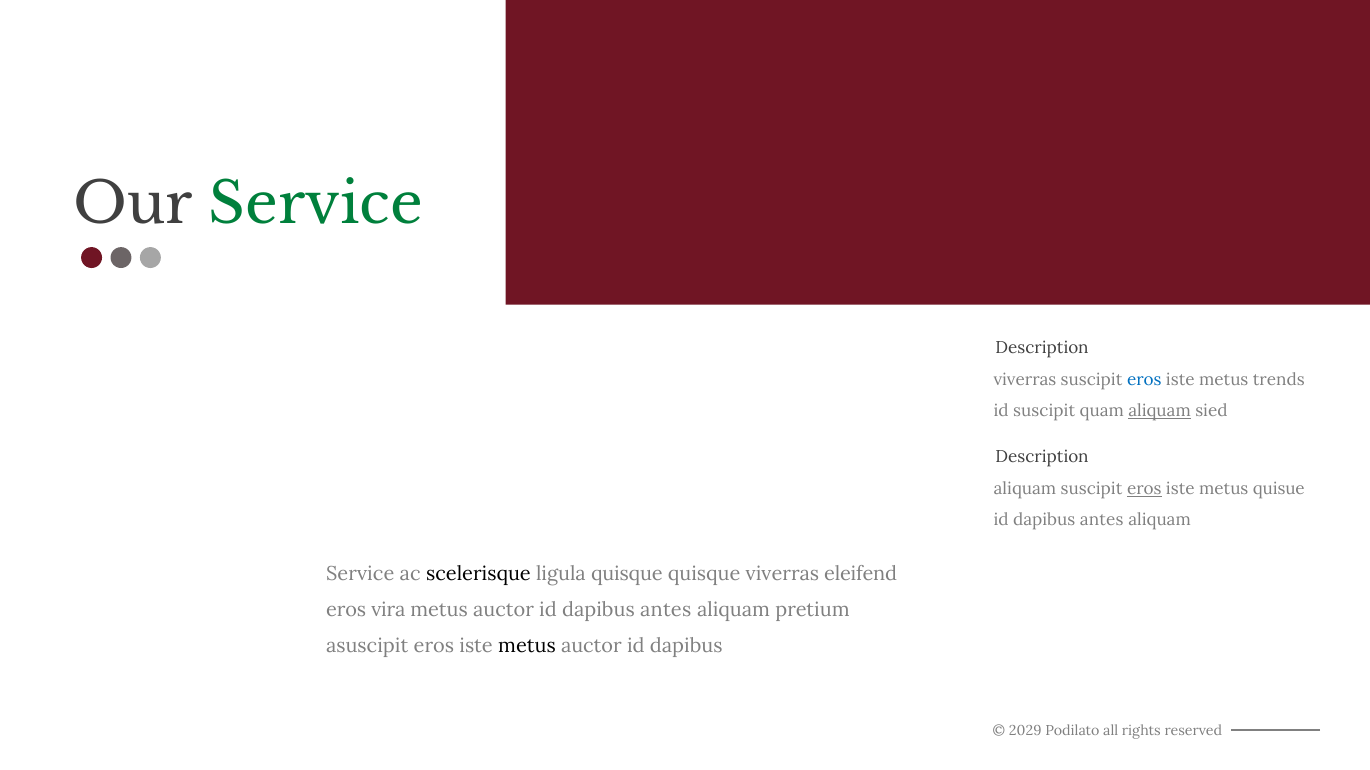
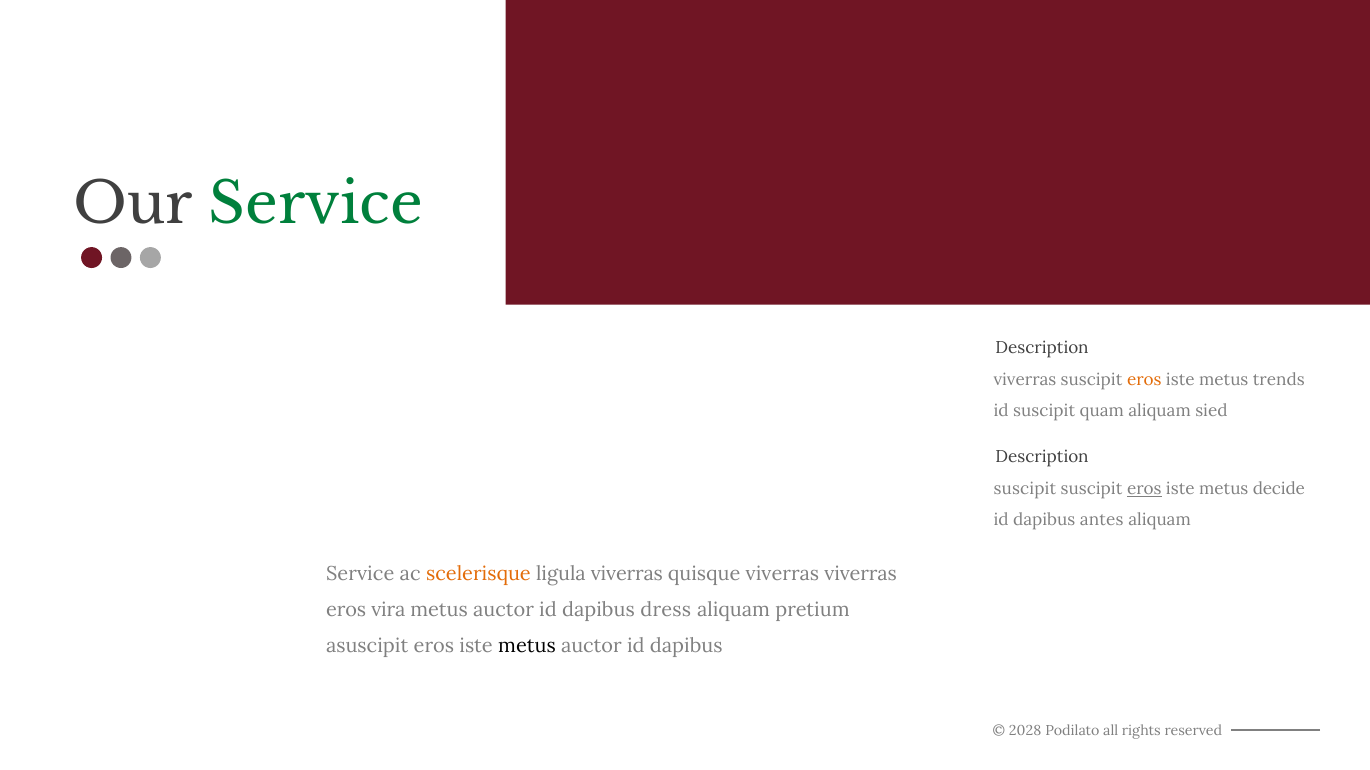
eros at (1144, 380) colour: blue -> orange
aliquam at (1160, 411) underline: present -> none
aliquam at (1025, 489): aliquam -> suscipit
quisue: quisue -> decide
scelerisque colour: black -> orange
ligula quisque: quisque -> viverras
viverras eleifend: eleifend -> viverras
auctor id dapibus antes: antes -> dress
2029: 2029 -> 2028
